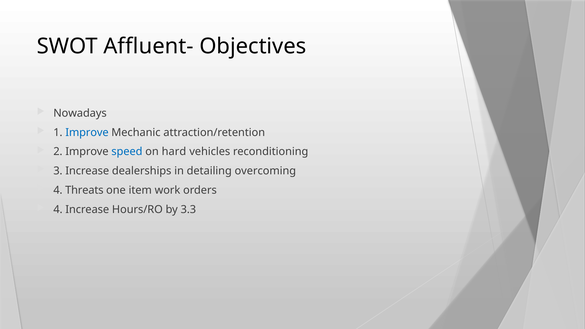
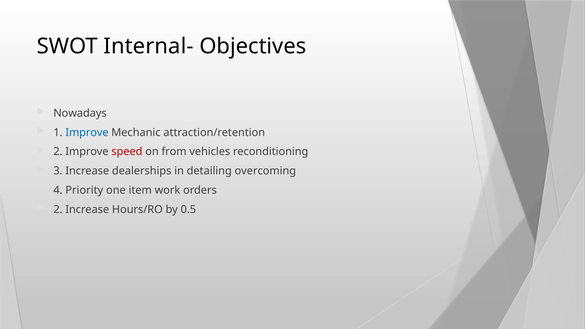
Affluent-: Affluent- -> Internal-
speed colour: blue -> red
hard: hard -> from
Threats: Threats -> Priority
4 at (58, 210): 4 -> 2
3.3: 3.3 -> 0.5
